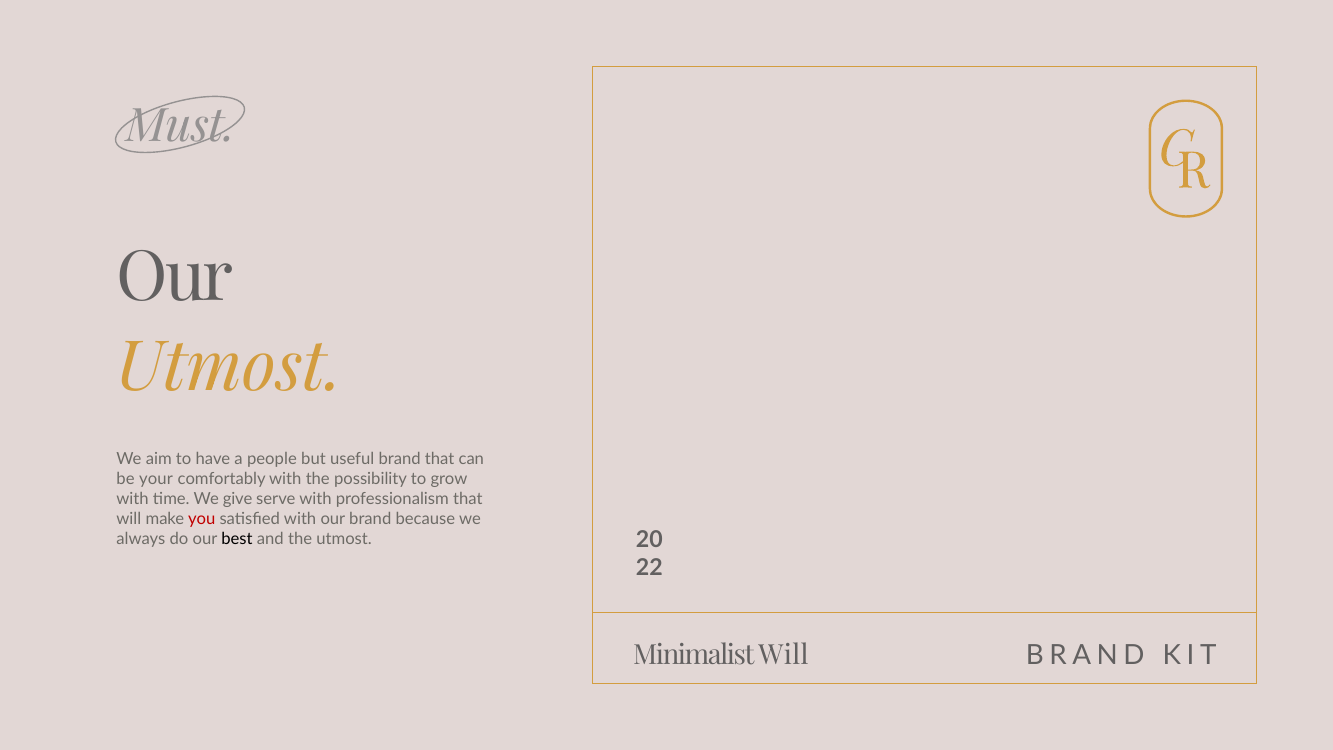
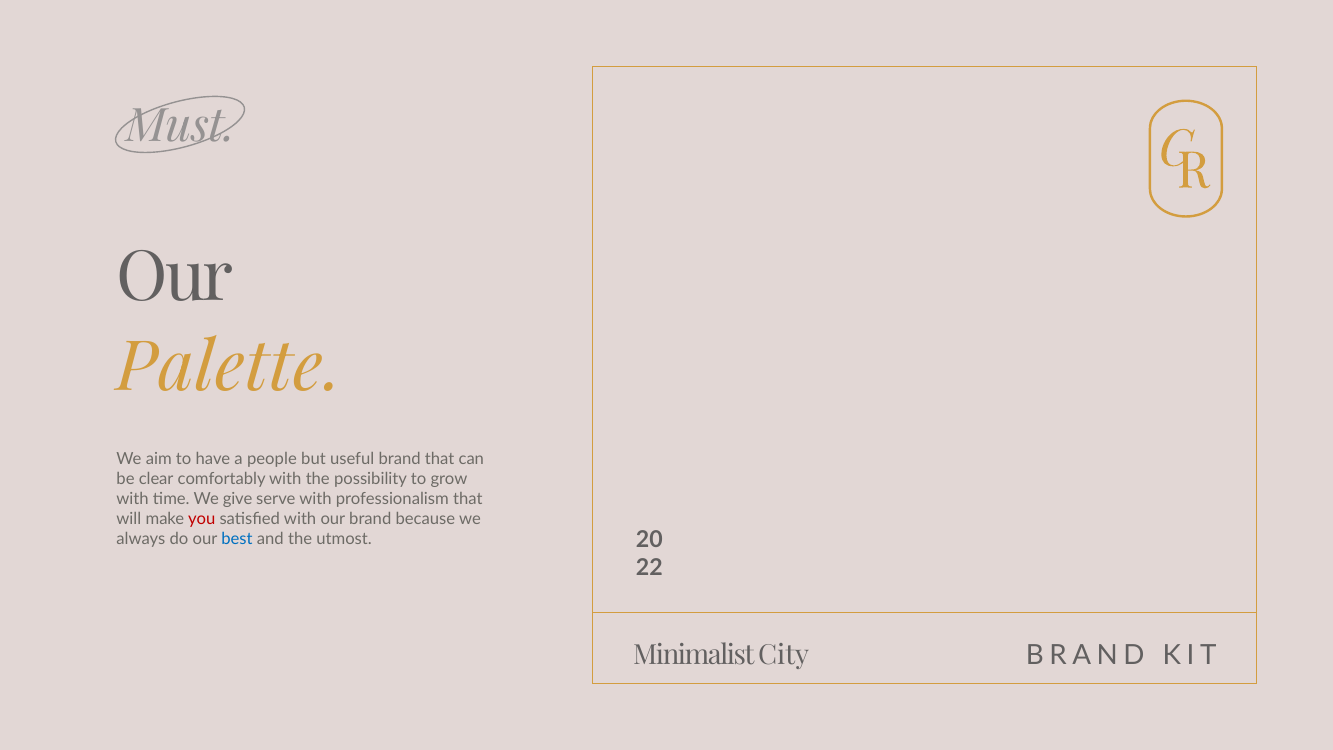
Utmost at (230, 367): Utmost -> Palette
your: your -> clear
best colour: black -> blue
Minimalist Will: Will -> City
